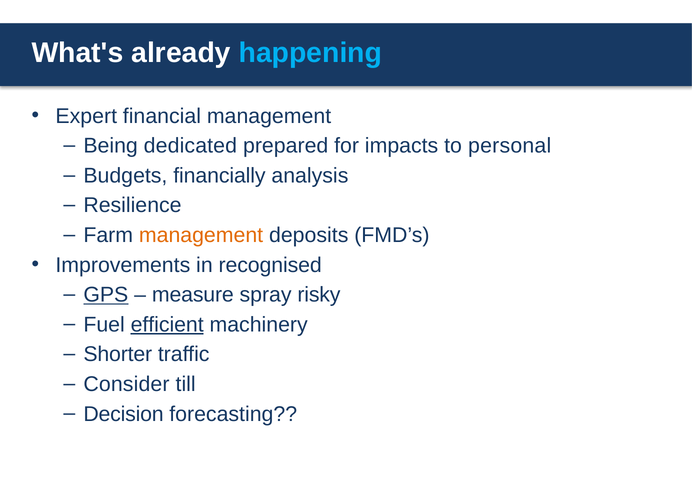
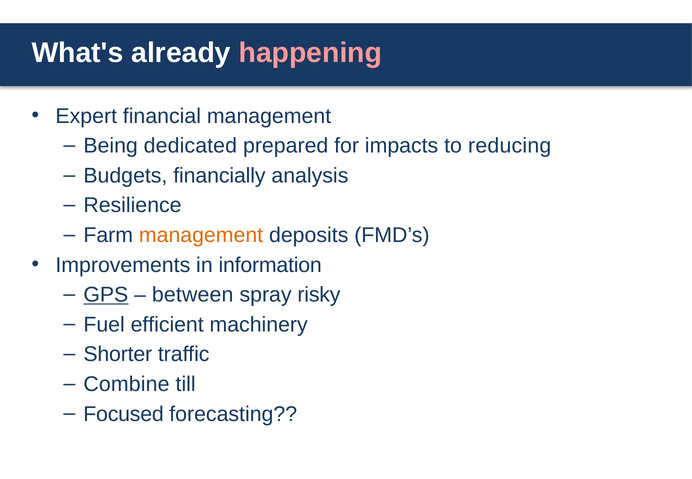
happening colour: light blue -> pink
personal: personal -> reducing
recognised: recognised -> information
measure: measure -> between
efficient underline: present -> none
Consider: Consider -> Combine
Decision: Decision -> Focused
